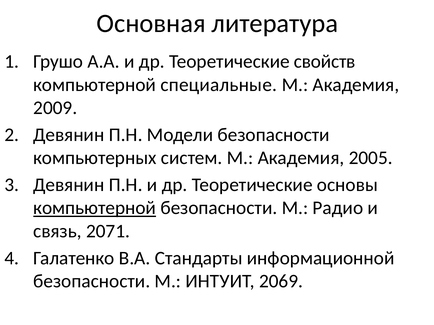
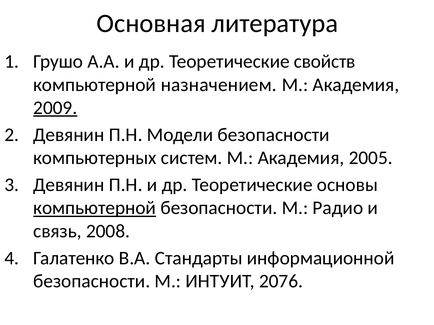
специальные: специальные -> назначением
2009 underline: none -> present
2071: 2071 -> 2008
2069: 2069 -> 2076
